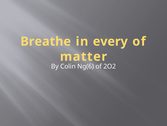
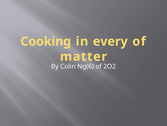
Breathe: Breathe -> Cooking
